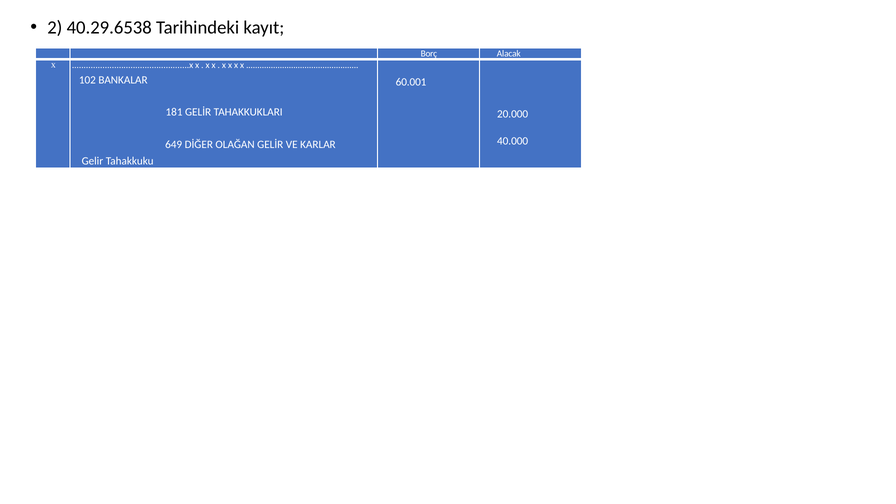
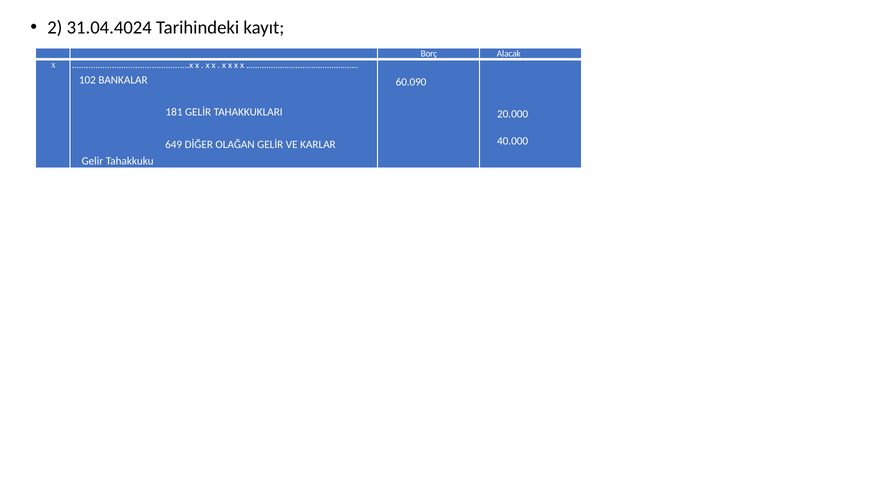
40.29.6538: 40.29.6538 -> 31.04.4024
60.001: 60.001 -> 60.090
